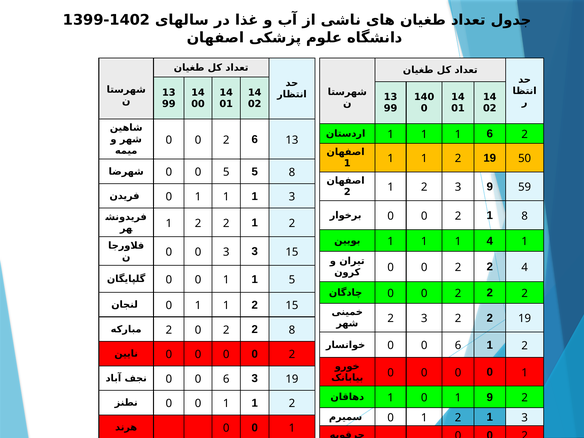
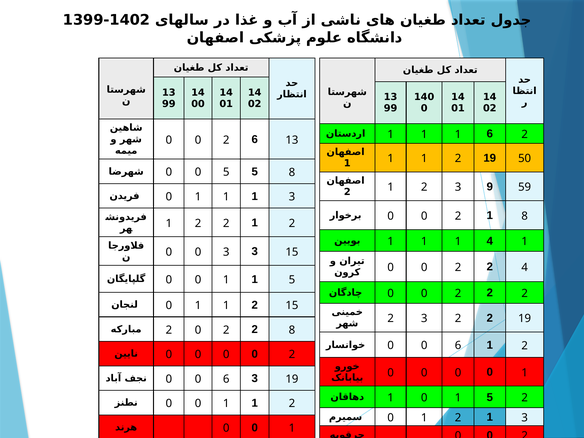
0 1 9: 9 -> 5
